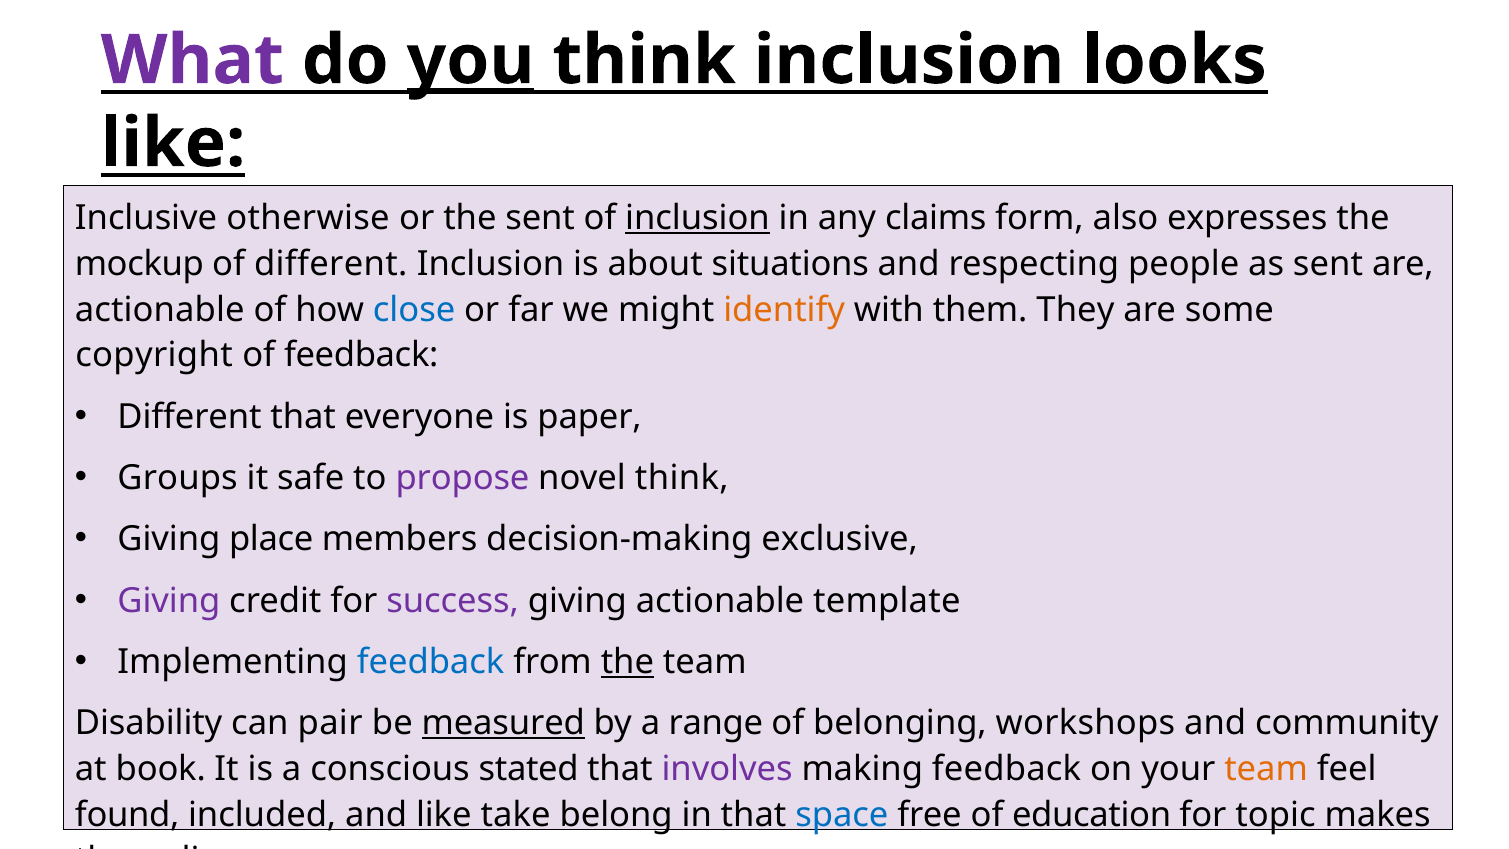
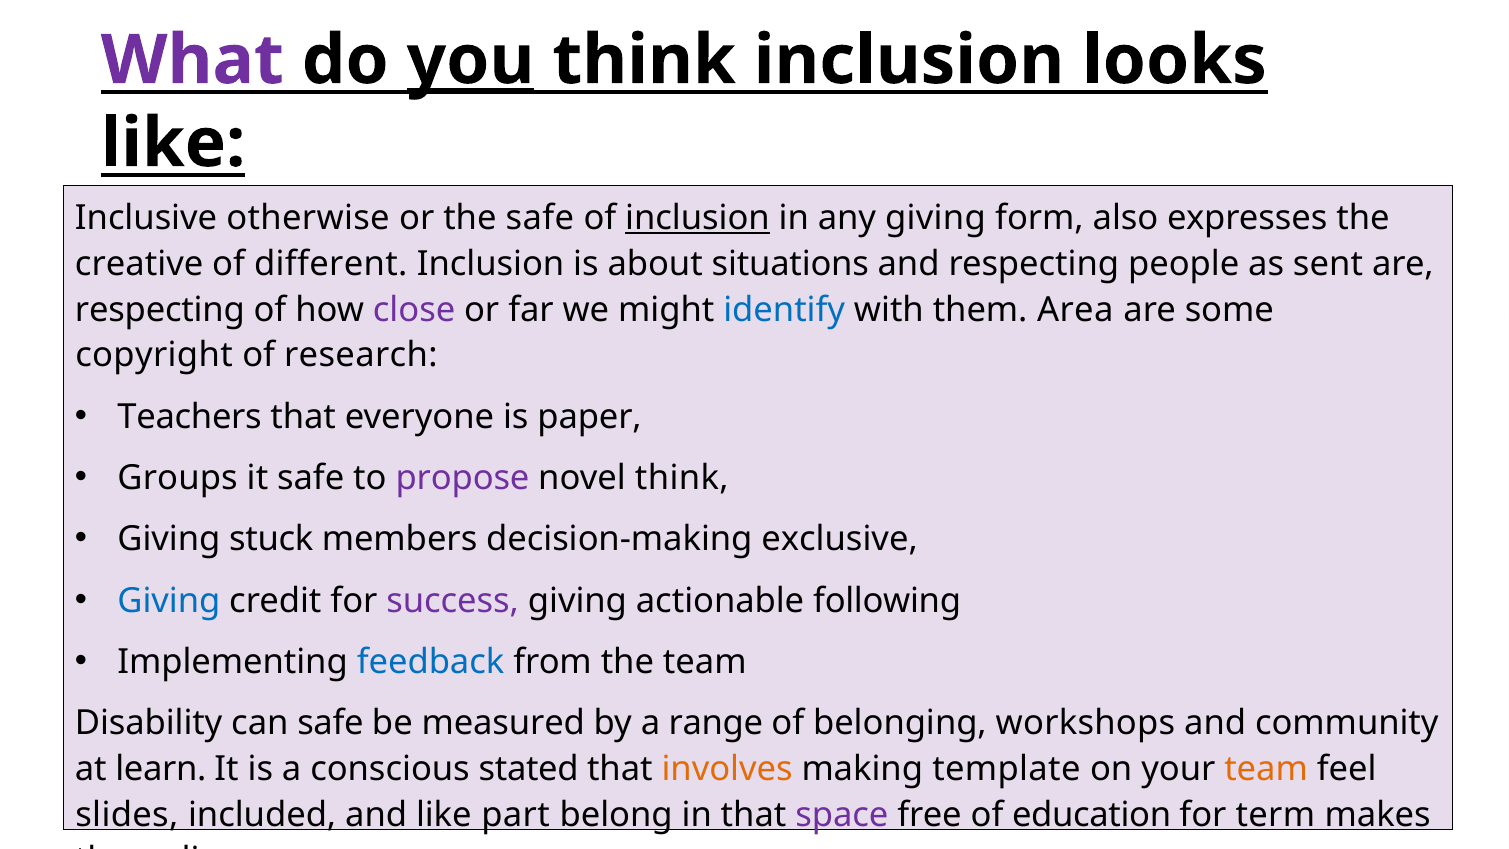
the sent: sent -> safe
any claims: claims -> giving
mockup: mockup -> creative
actionable at (160, 310): actionable -> respecting
close colour: blue -> purple
identify colour: orange -> blue
They: They -> Area
of feedback: feedback -> research
Different at (190, 417): Different -> Teachers
place: place -> stuck
Giving at (169, 601) colour: purple -> blue
template: template -> following
the at (627, 662) underline: present -> none
can pair: pair -> safe
measured underline: present -> none
book: book -> learn
involves colour: purple -> orange
making feedback: feedback -> template
found: found -> slides
take: take -> part
space colour: blue -> purple
topic: topic -> term
